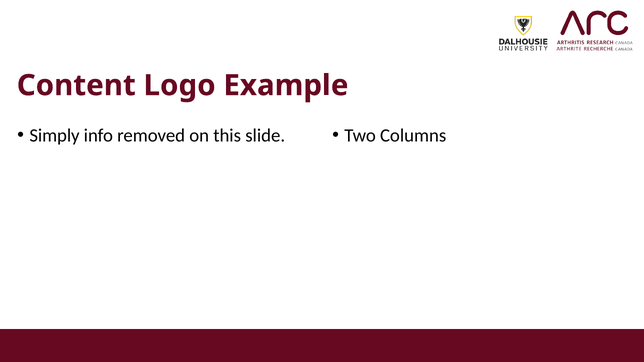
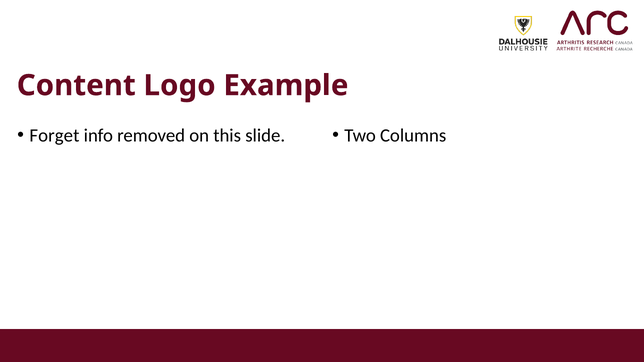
Simply: Simply -> Forget
